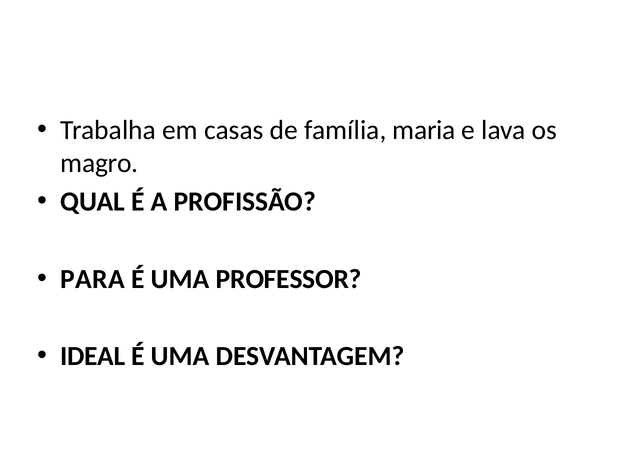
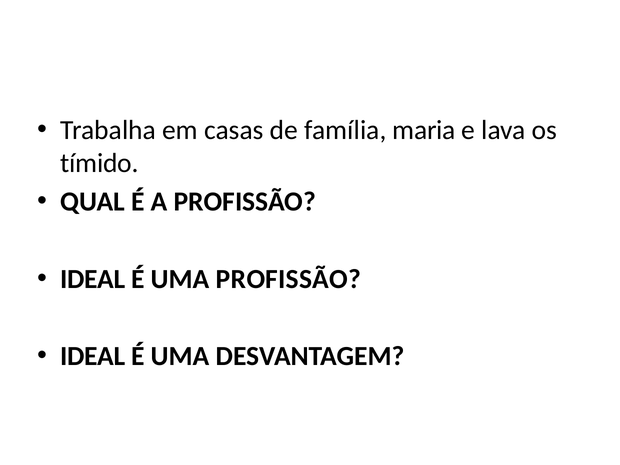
magro: magro -> tímido
PARA at (93, 279): PARA -> IDEAL
UMA PROFESSOR: PROFESSOR -> PROFISSÃO
